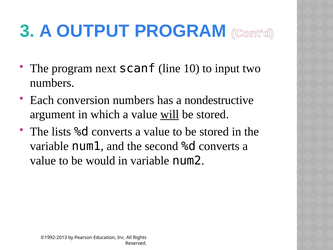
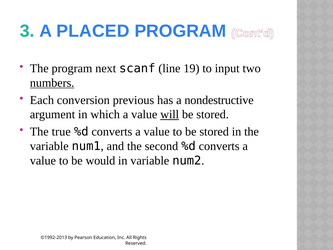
OUTPUT: OUTPUT -> PLACED
10: 10 -> 19
numbers at (52, 83) underline: none -> present
conversion numbers: numbers -> previous
lists: lists -> true
